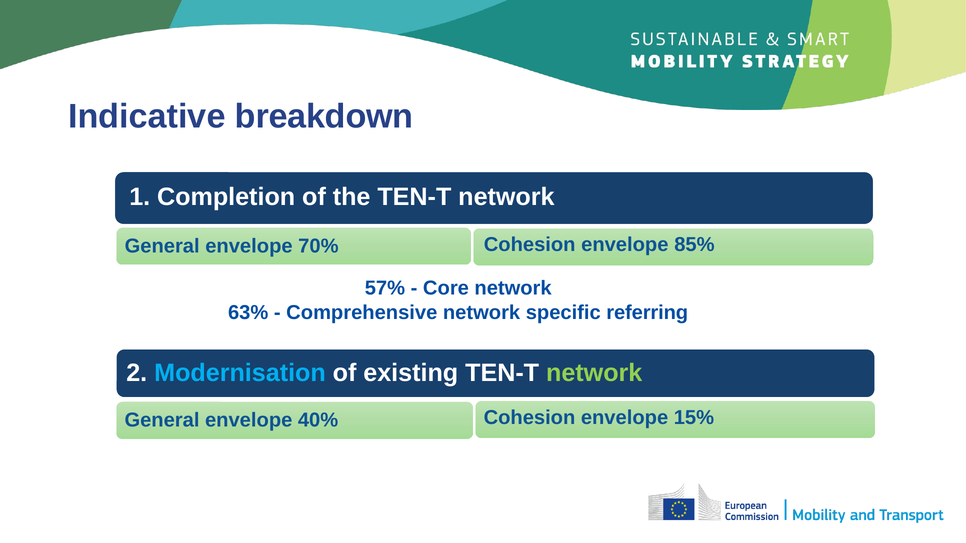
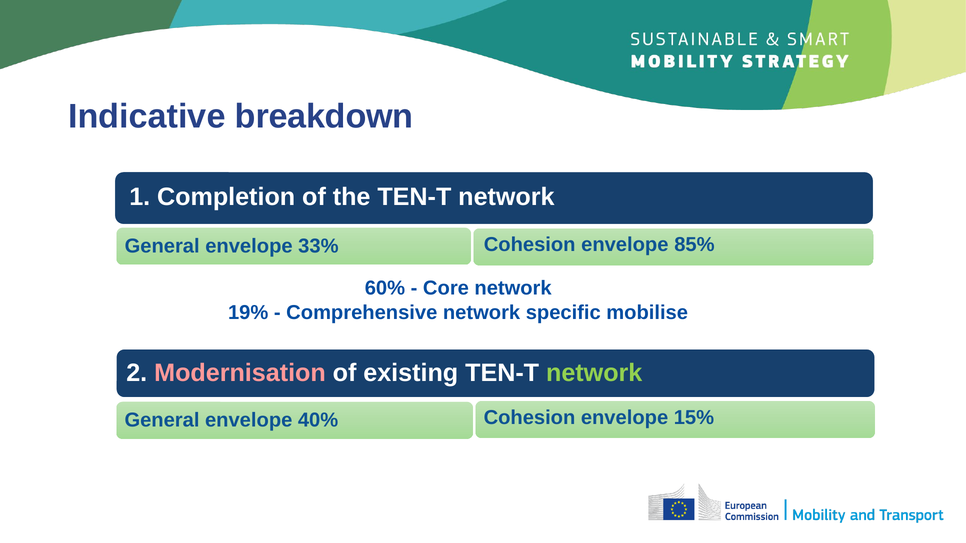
70%: 70% -> 33%
57%: 57% -> 60%
63%: 63% -> 19%
referring: referring -> mobilise
Modernisation colour: light blue -> pink
